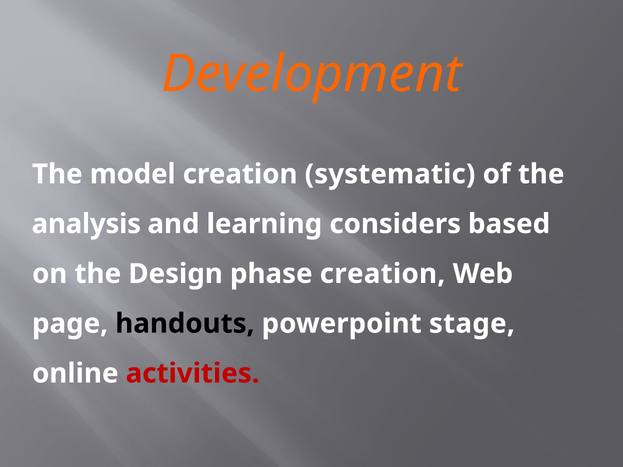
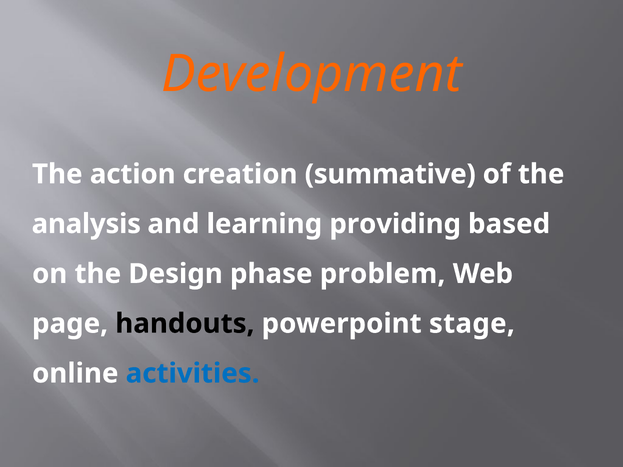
model: model -> action
systematic: systematic -> summative
considers: considers -> providing
phase creation: creation -> problem
activities colour: red -> blue
